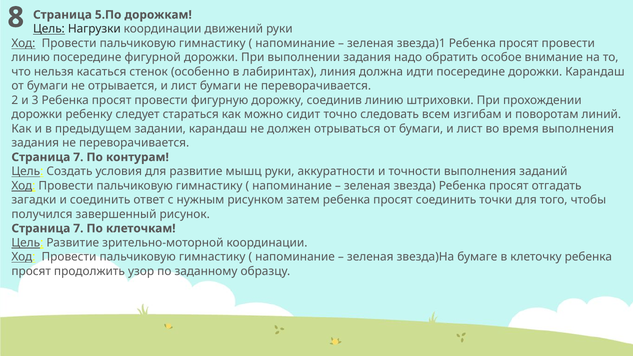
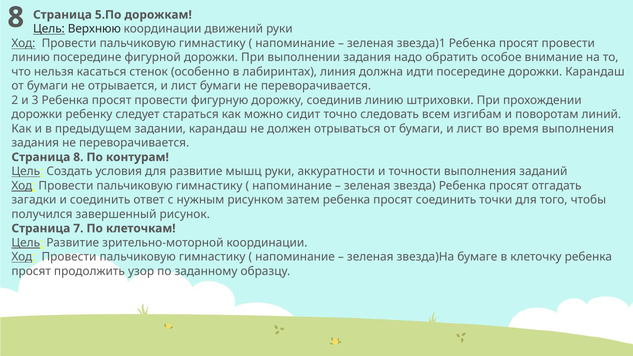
Нагрузки: Нагрузки -> Верхнюю
7 at (78, 157): 7 -> 8
